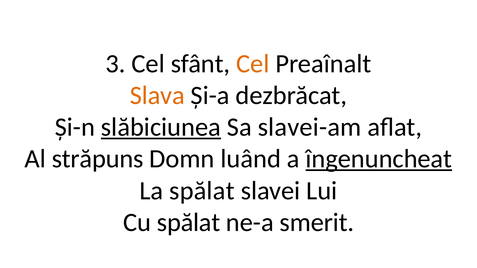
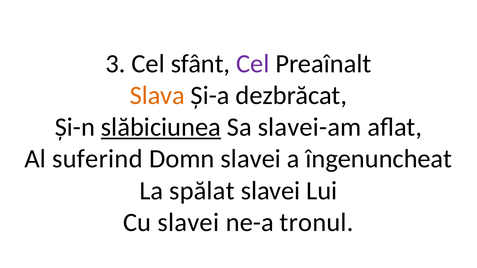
Cel at (253, 64) colour: orange -> purple
străpuns: străpuns -> suferind
Domn luând: luând -> slavei
îngenuncheat underline: present -> none
Cu spălat: spălat -> slavei
smerit: smerit -> tronul
